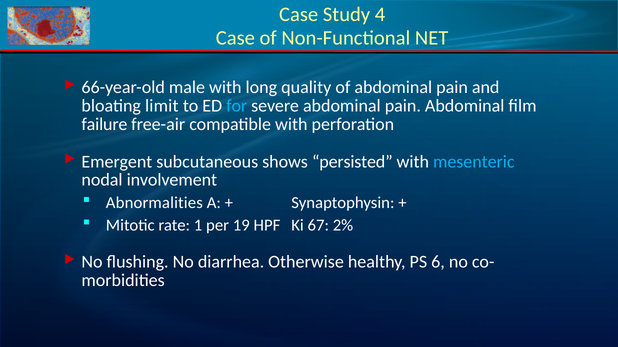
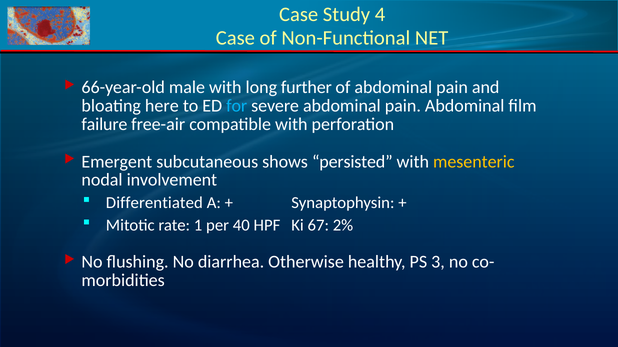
quality: quality -> further
limit: limit -> here
mesenteric colour: light blue -> yellow
Abnormalities: Abnormalities -> Differentiated
19: 19 -> 40
6: 6 -> 3
